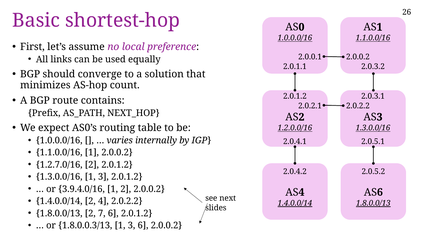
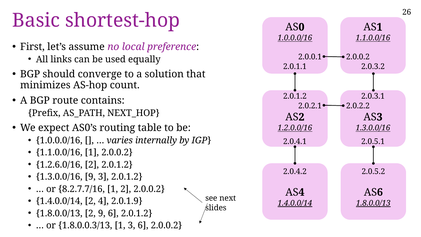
1.2.7.0/16: 1.2.7.0/16 -> 1.2.6.0/16
1.3.0.0/16 1: 1 -> 9
3.9.4.0/16: 3.9.4.0/16 -> 8.2.7.7/16
4 2.0.2.2: 2.0.2.2 -> 2.0.1.9
2 7: 7 -> 9
